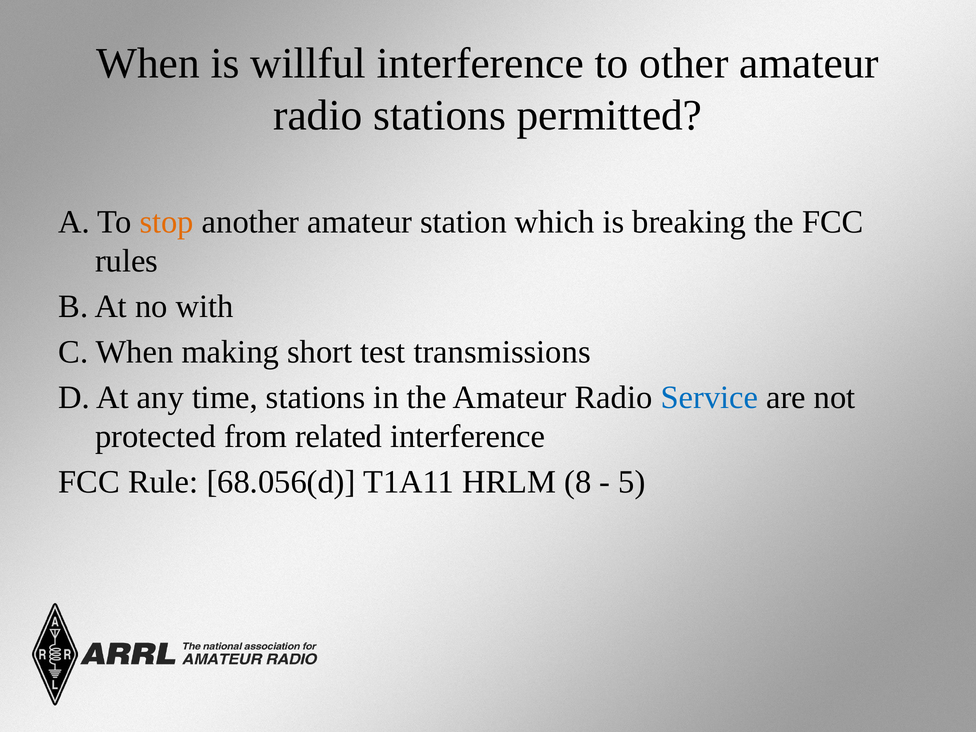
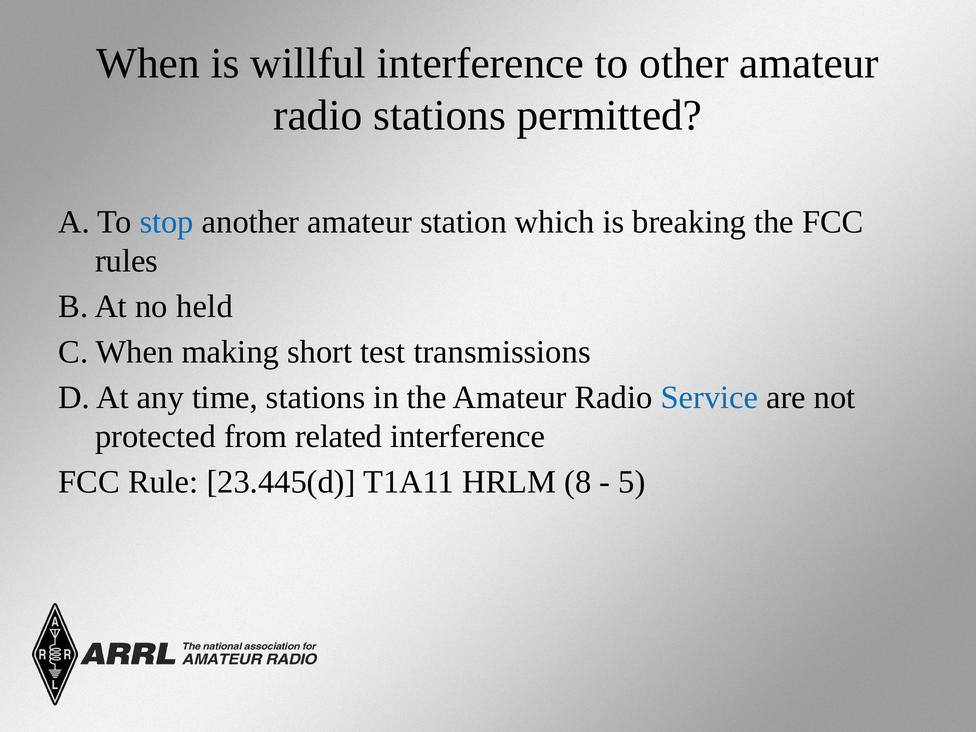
stop colour: orange -> blue
with: with -> held
68.056(d: 68.056(d -> 23.445(d
